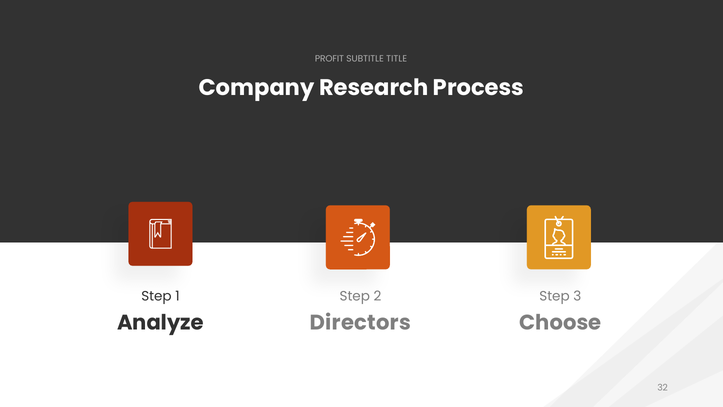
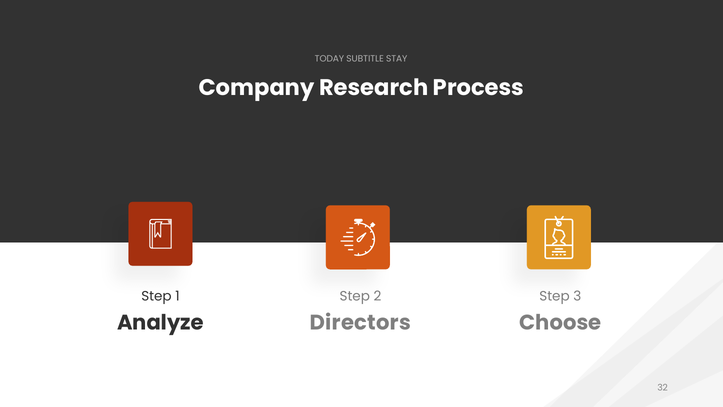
PROFIT: PROFIT -> TODAY
TITLE: TITLE -> STAY
